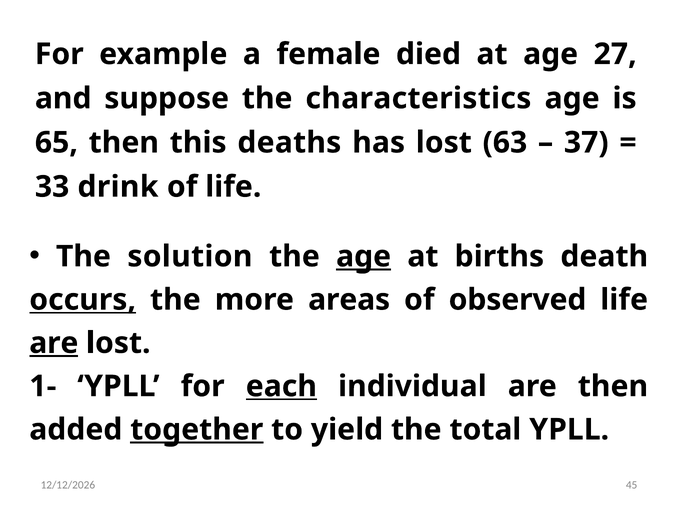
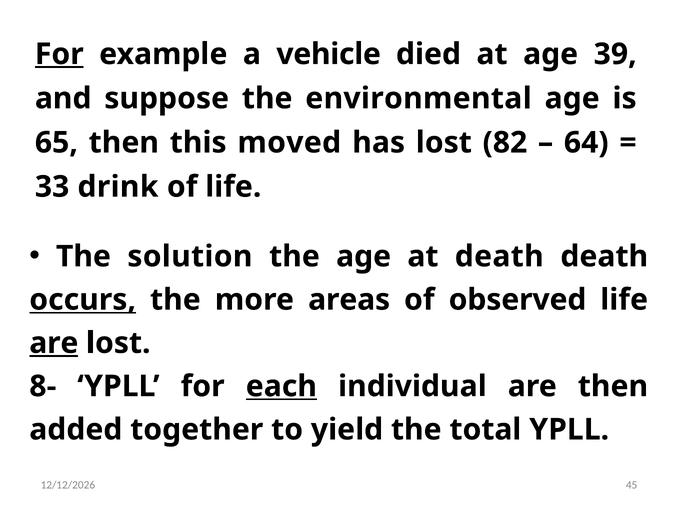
For at (59, 54) underline: none -> present
female: female -> vehicle
27: 27 -> 39
characteristics: characteristics -> environmental
deaths: deaths -> moved
63: 63 -> 82
37: 37 -> 64
age at (364, 257) underline: present -> none
at births: births -> death
1-: 1- -> 8-
together underline: present -> none
